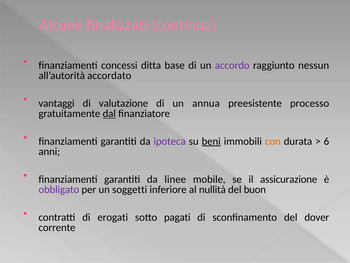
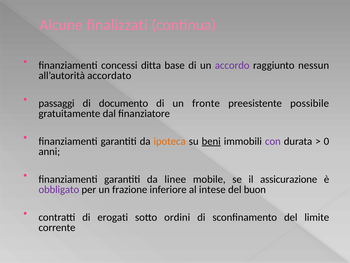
vantaggi: vantaggi -> passaggi
valutazione: valutazione -> documento
annua: annua -> fronte
processo: processo -> possibile
dal underline: present -> none
ipoteca colour: purple -> orange
con colour: orange -> purple
6: 6 -> 0
soggetti: soggetti -> frazione
nullità: nullità -> intese
pagati: pagati -> ordini
dover: dover -> limite
